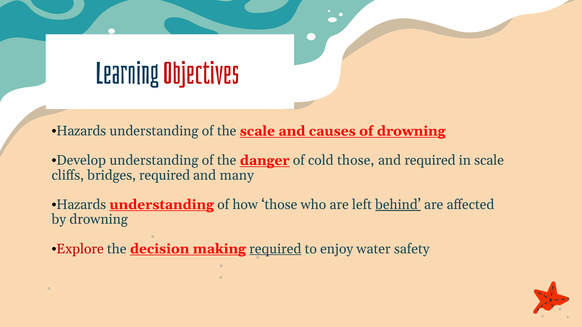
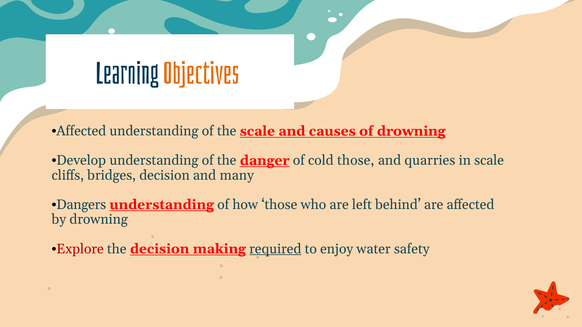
Objectives colour: red -> orange
Hazards at (81, 131): Hazards -> Affected
and required: required -> quarries
bridges required: required -> decision
Hazards at (81, 205): Hazards -> Dangers
behind underline: present -> none
